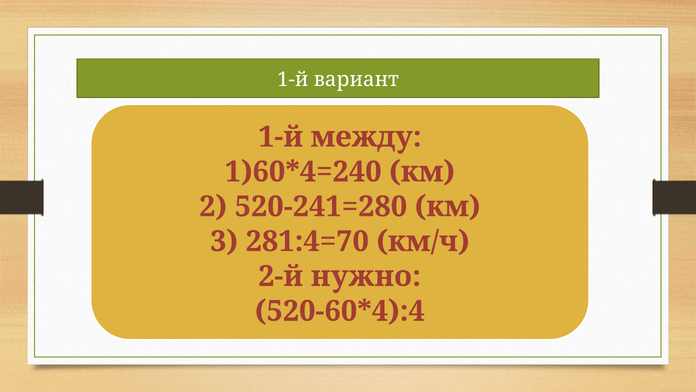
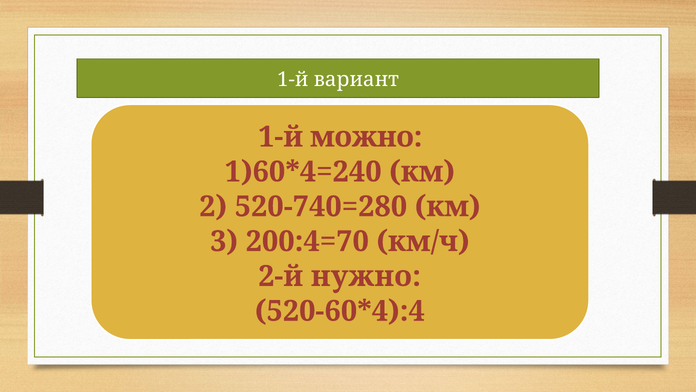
между: между -> можно
520-241=280: 520-241=280 -> 520-740=280
281:4=70: 281:4=70 -> 200:4=70
